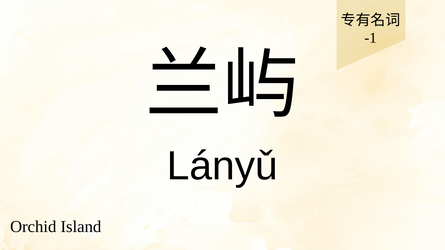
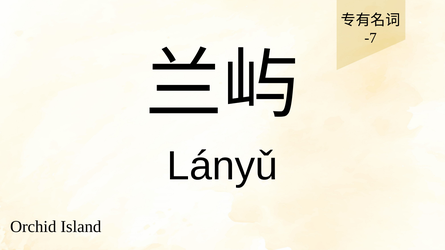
-1: -1 -> -7
